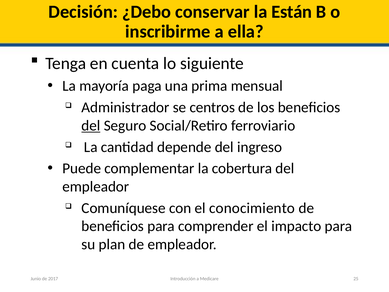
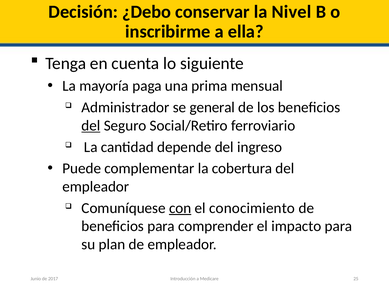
Están: Están -> Nivel
centros: centros -> general
con underline: none -> present
